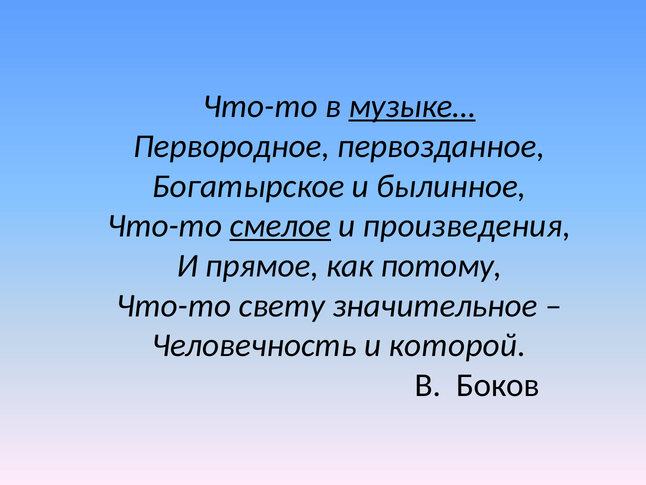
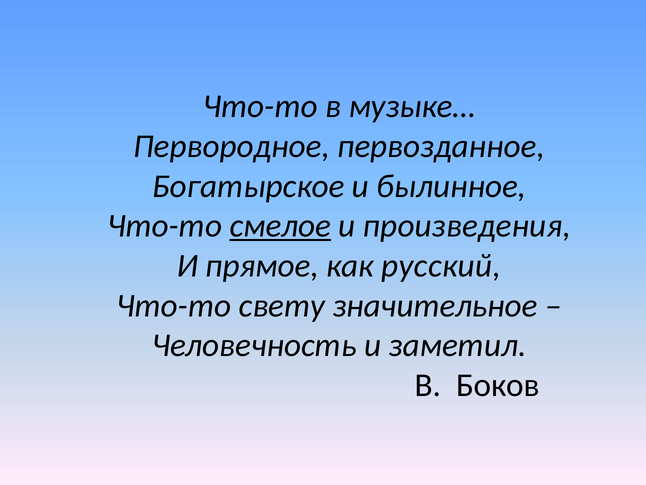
музыке… underline: present -> none
потому: потому -> русский
которой: которой -> заметил
